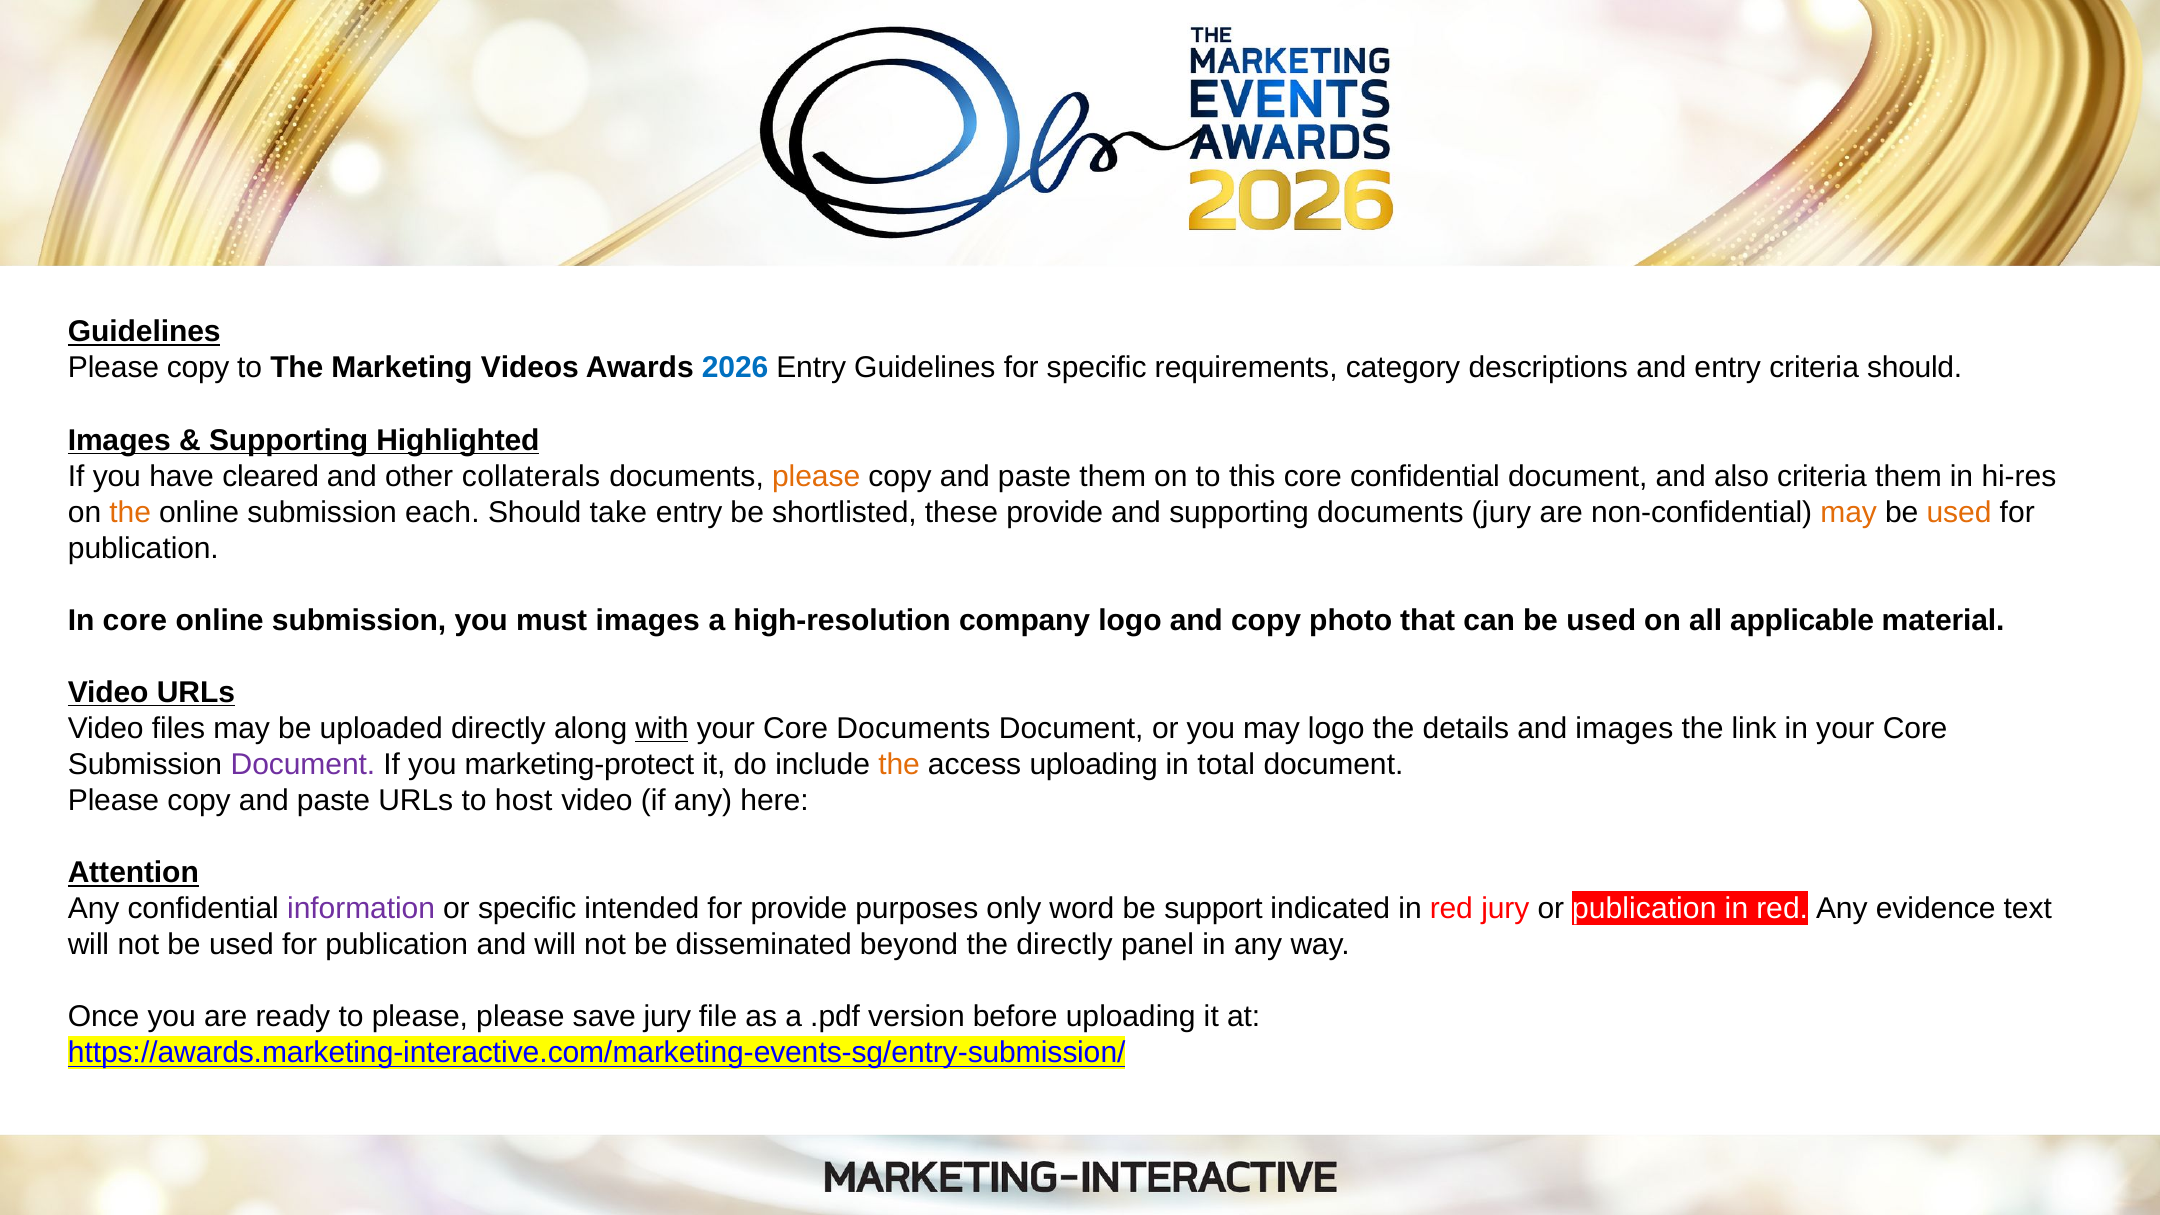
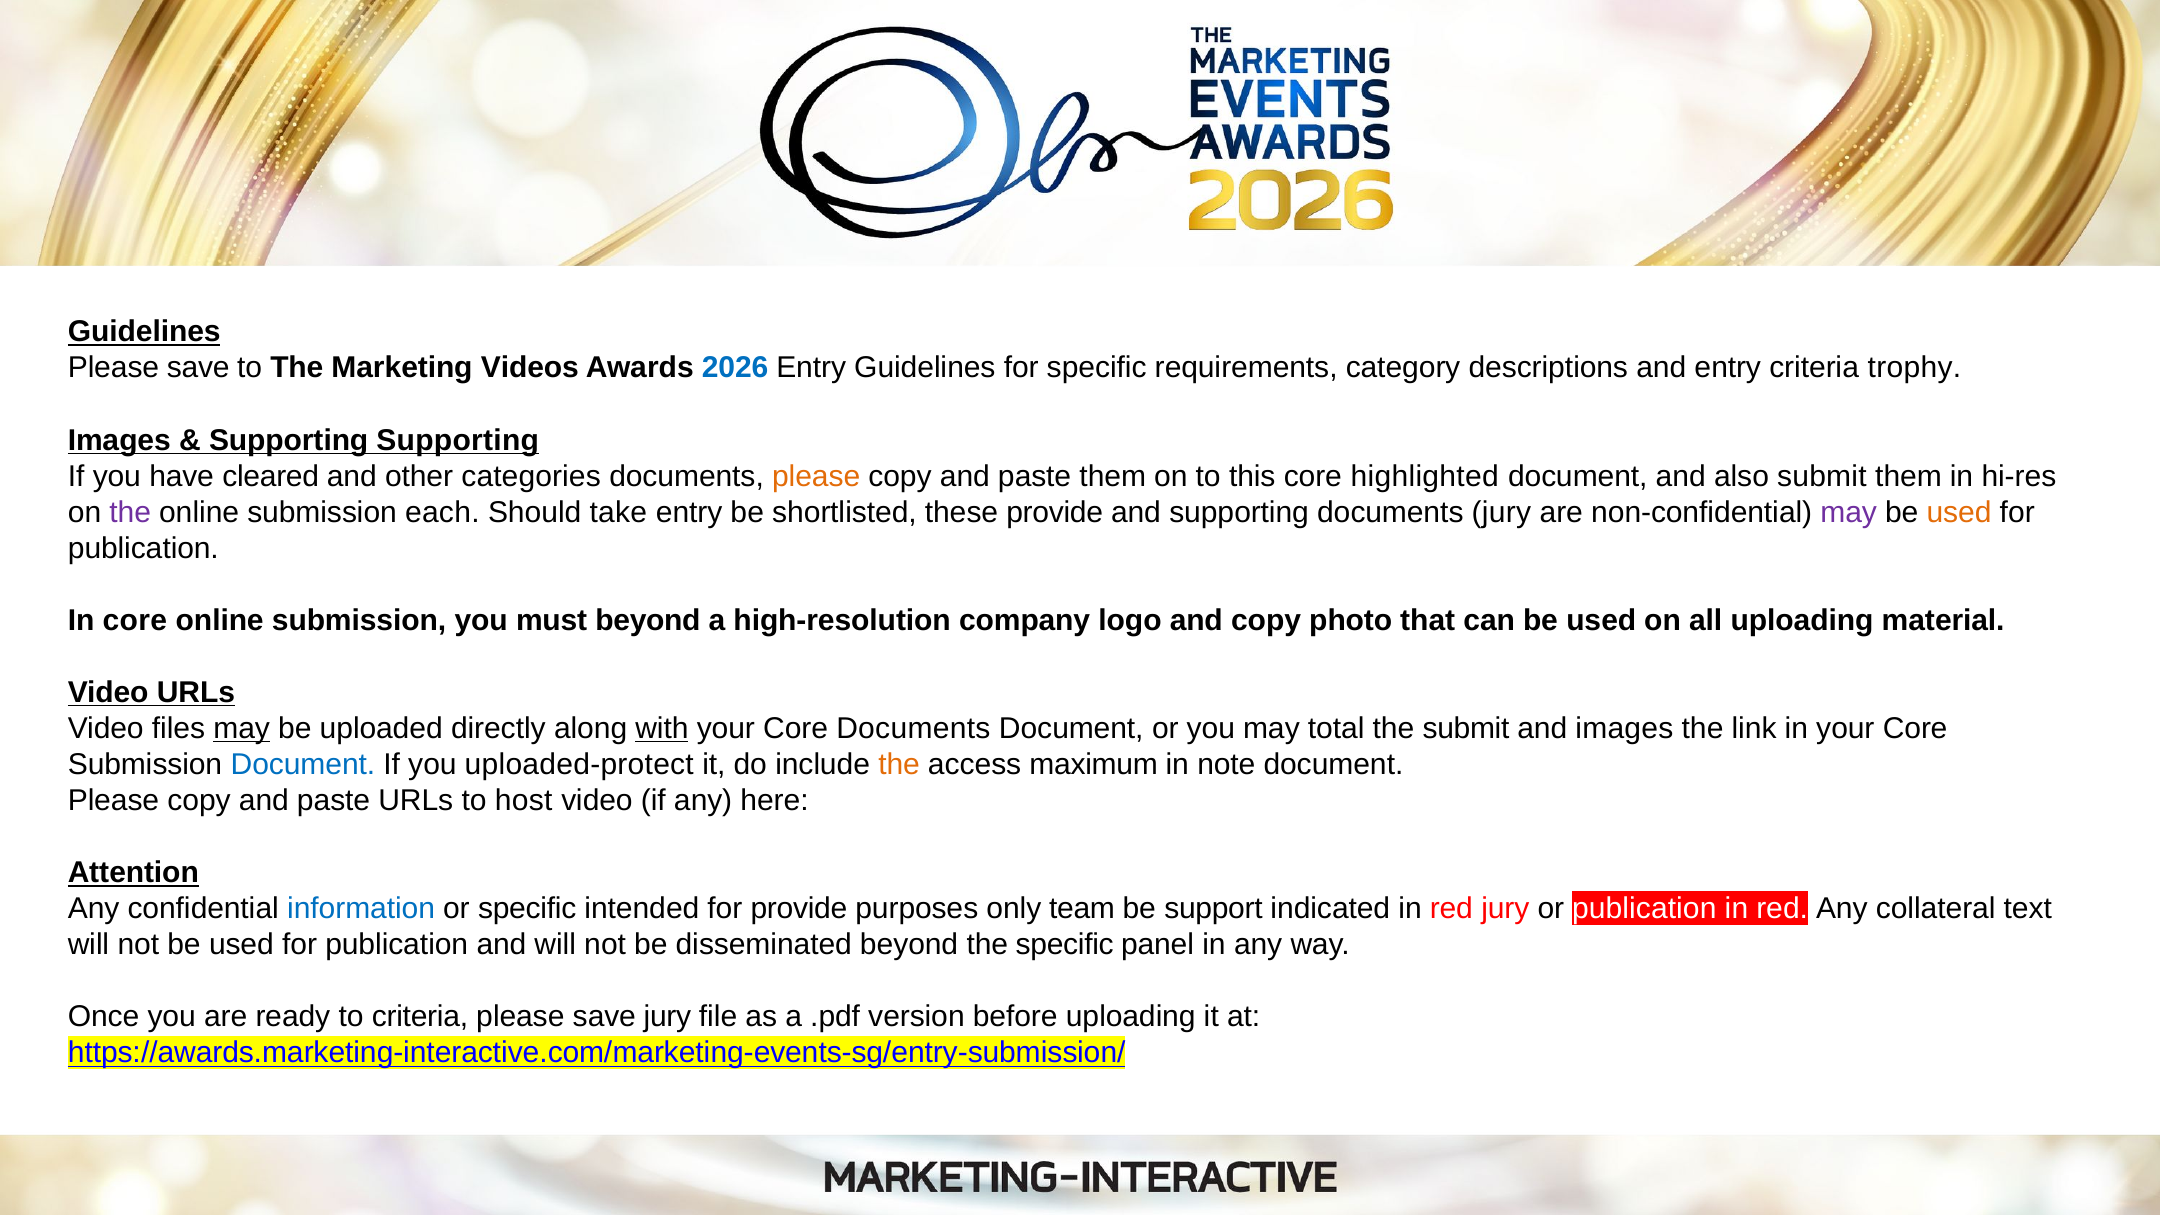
copy at (198, 368): copy -> save
criteria should: should -> trophy
Supporting Highlighted: Highlighted -> Supporting
collaterals: collaterals -> categories
core confidential: confidential -> highlighted
also criteria: criteria -> submit
the at (130, 512) colour: orange -> purple
may at (1849, 512) colour: orange -> purple
must images: images -> beyond
all applicable: applicable -> uploading
may at (242, 729) underline: none -> present
may logo: logo -> total
the details: details -> submit
Document at (303, 765) colour: purple -> blue
marketing-protect: marketing-protect -> uploaded-protect
access uploading: uploading -> maximum
total: total -> note
information colour: purple -> blue
word: word -> team
evidence: evidence -> collateral
the directly: directly -> specific
to please: please -> criteria
